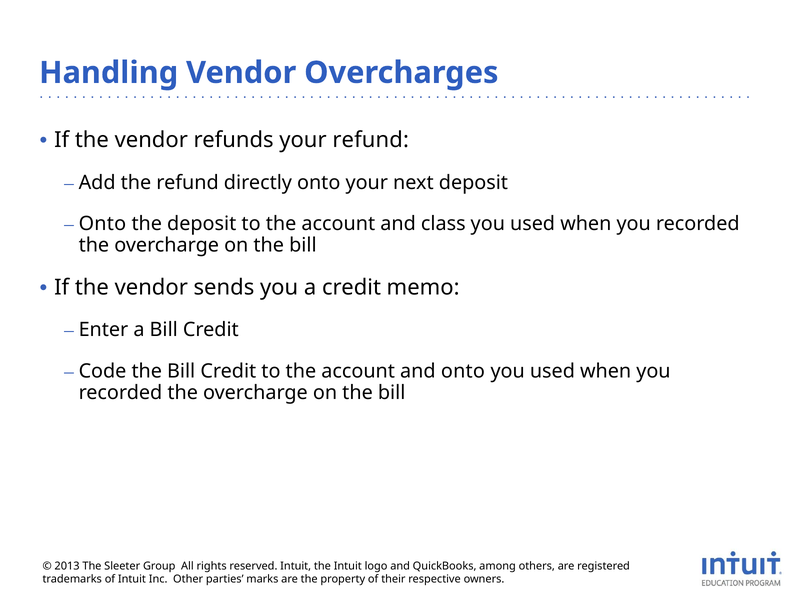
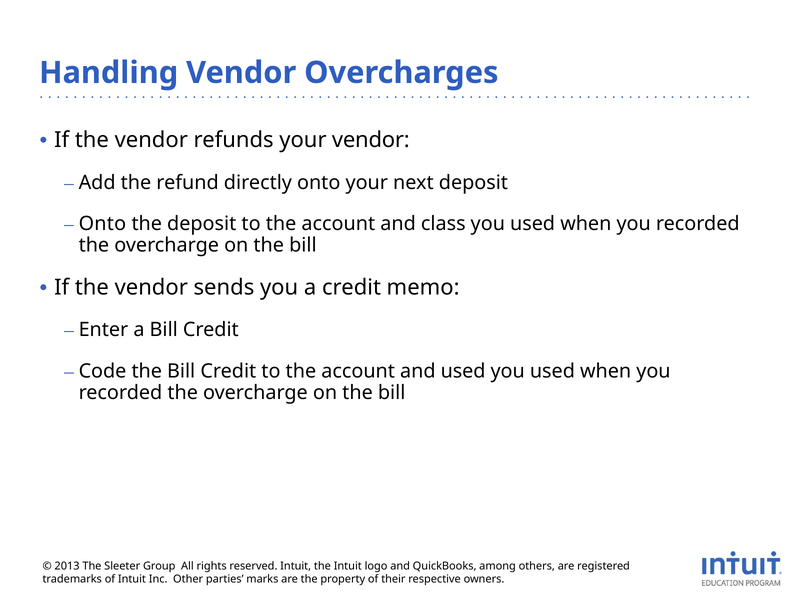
your refund: refund -> vendor
and onto: onto -> used
